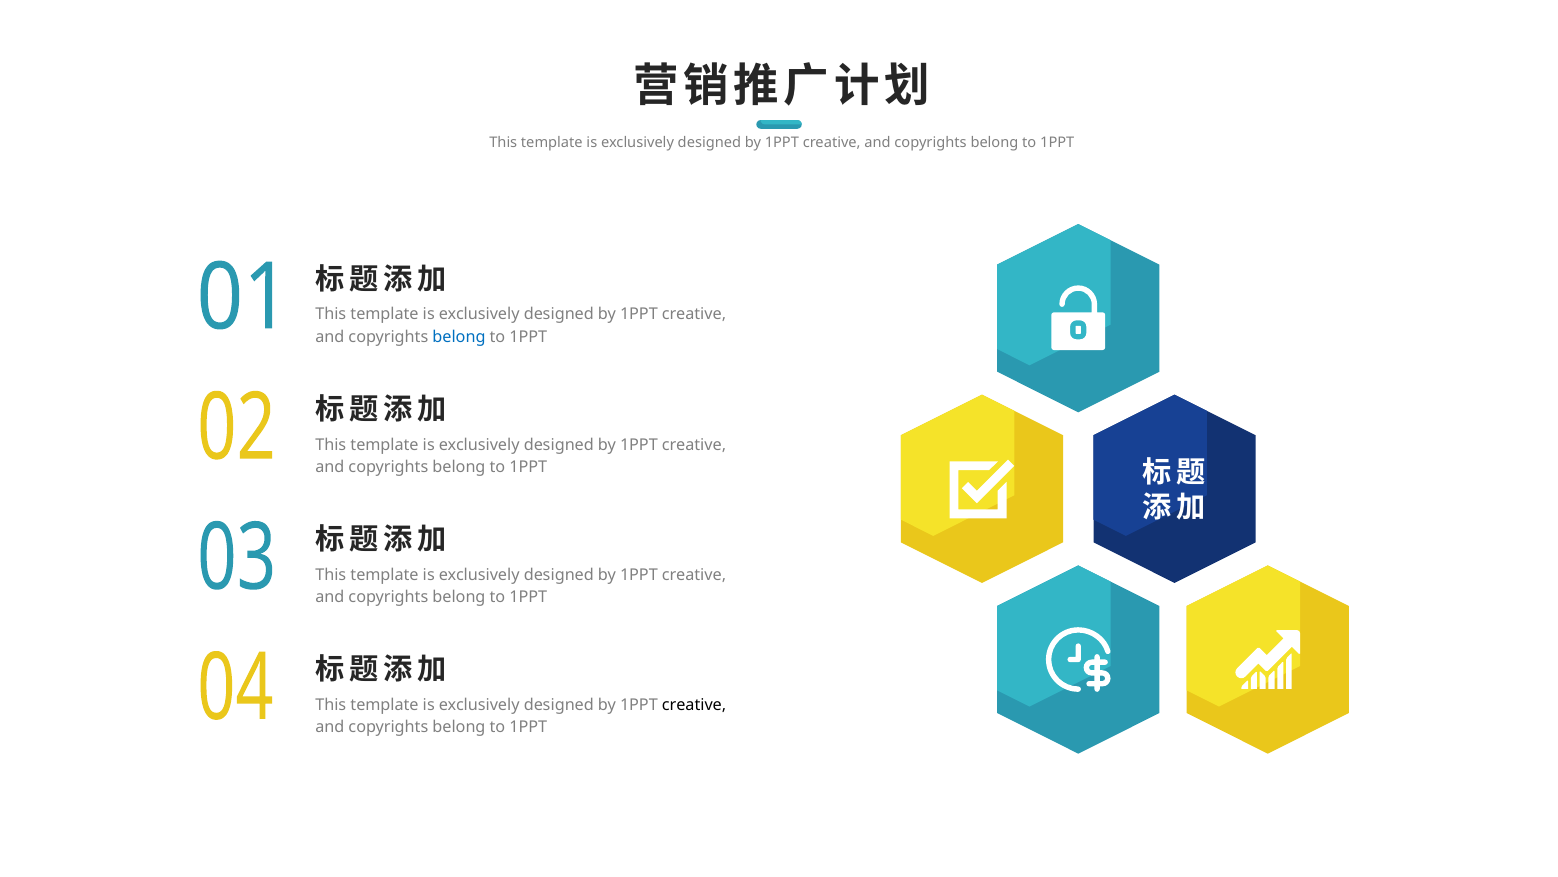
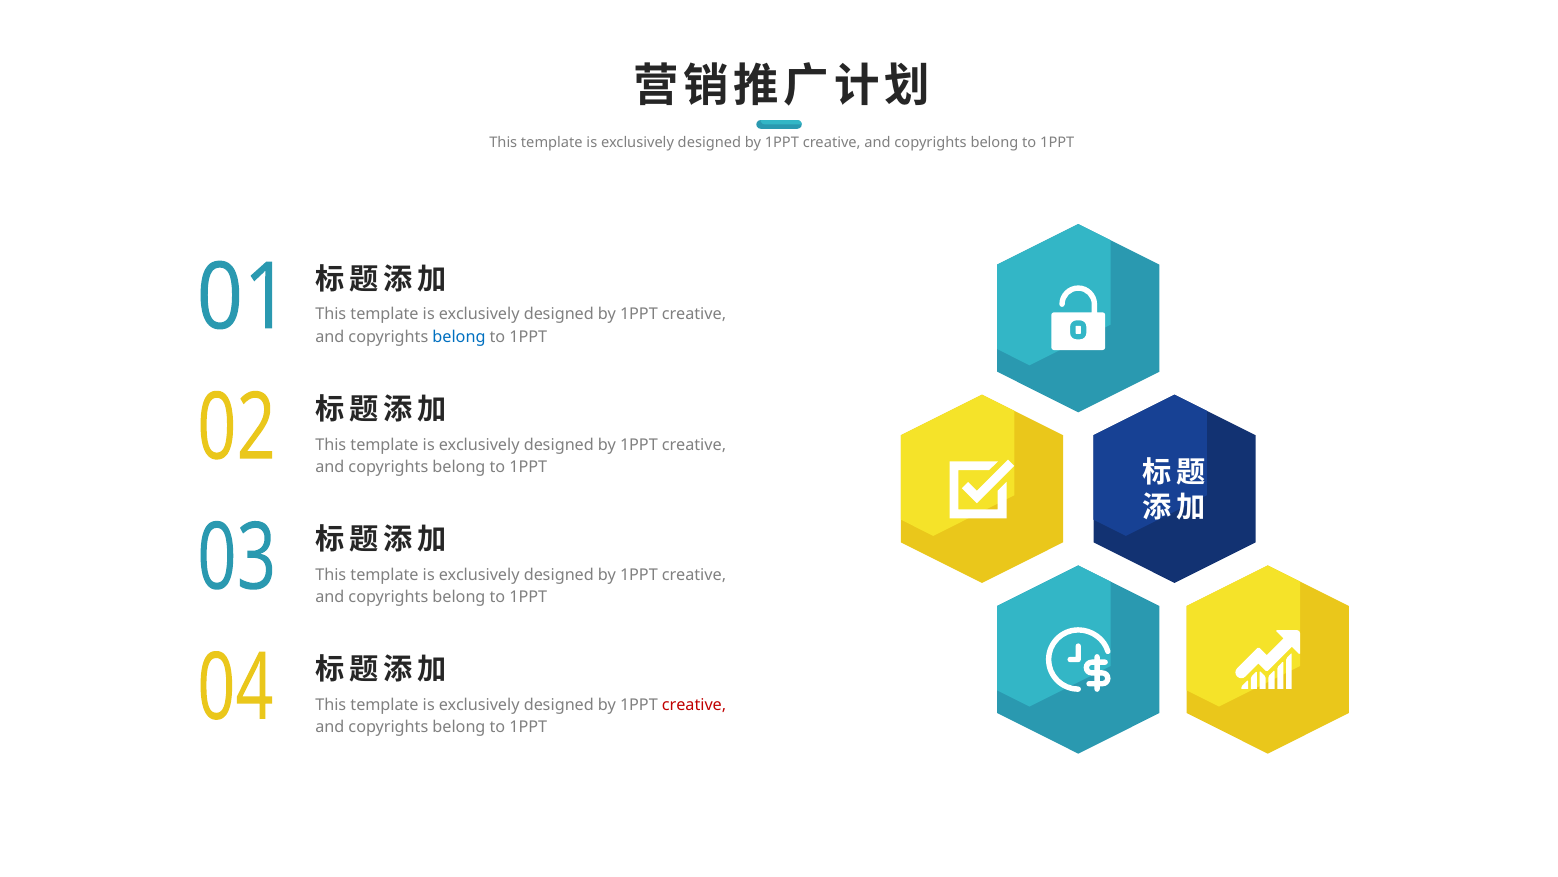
creative at (694, 705) colour: black -> red
